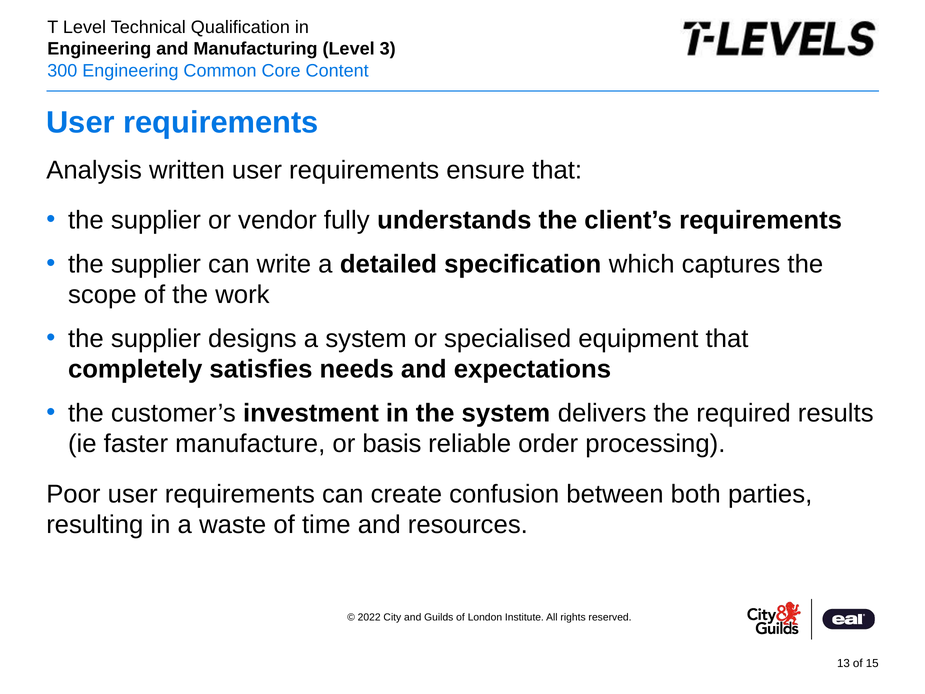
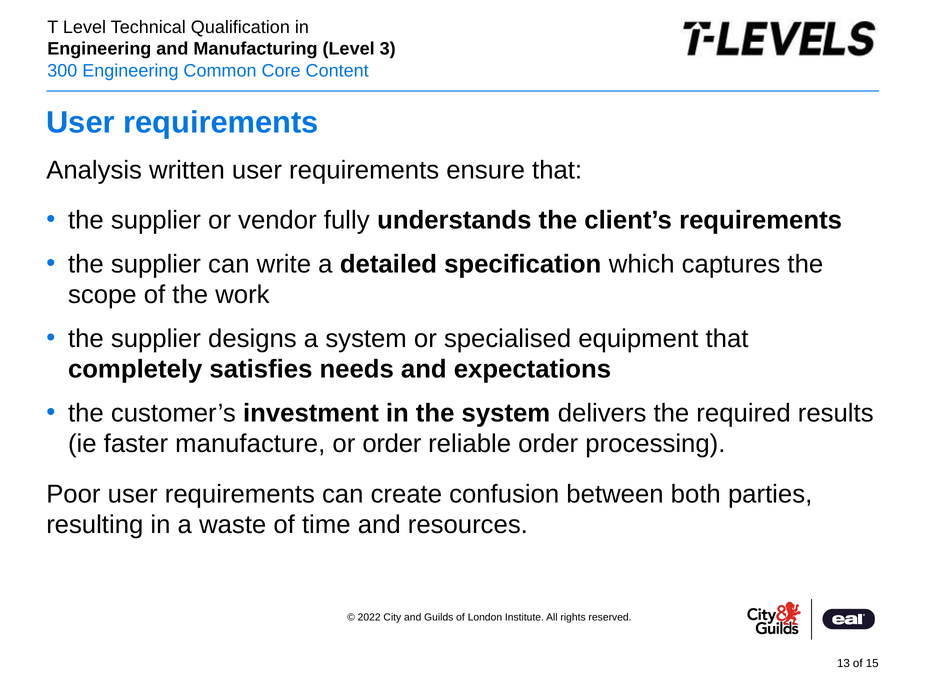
or basis: basis -> order
